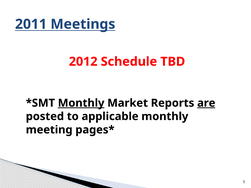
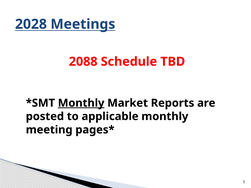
2011: 2011 -> 2028
2012: 2012 -> 2088
are underline: present -> none
